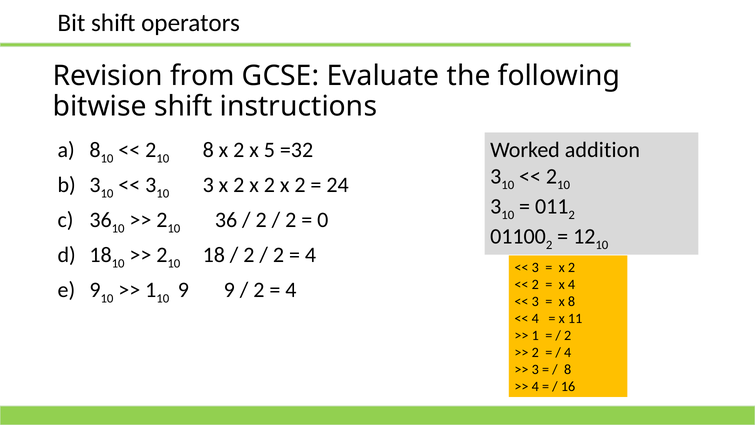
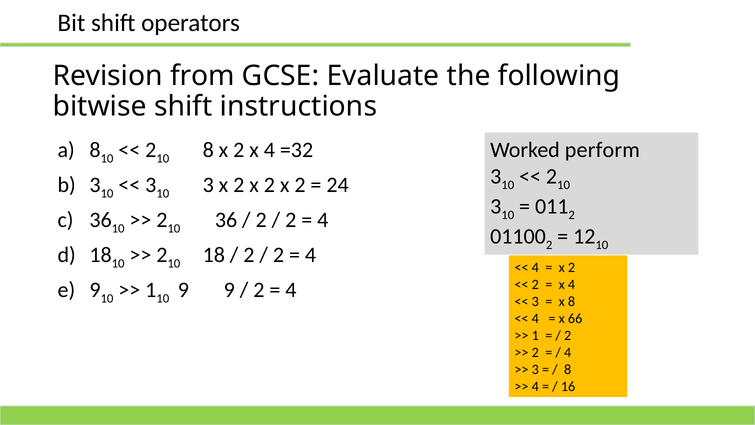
2 x 5: 5 -> 4
addition: addition -> perform
0 at (323, 220): 0 -> 4
3 at (535, 267): 3 -> 4
11: 11 -> 66
